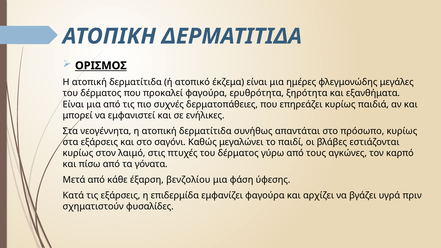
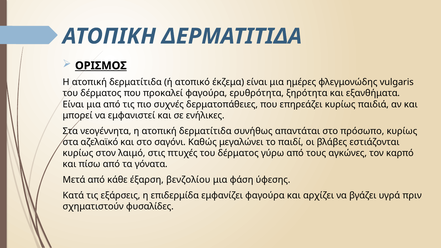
μεγάλες: μεγάλες -> vulgaris
στα εξάρσεις: εξάρσεις -> αζελαϊκό
